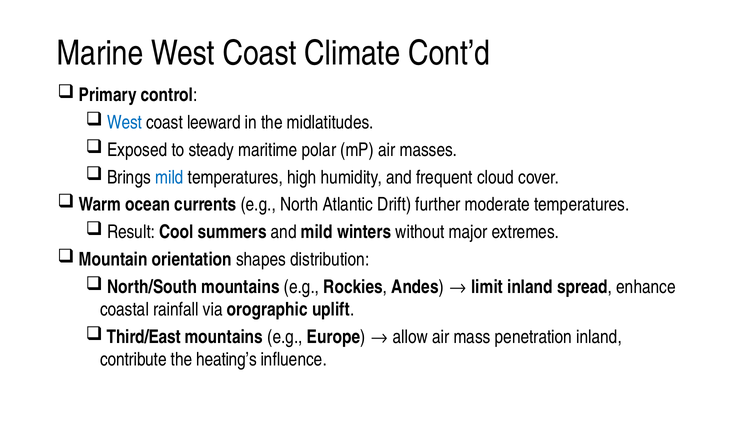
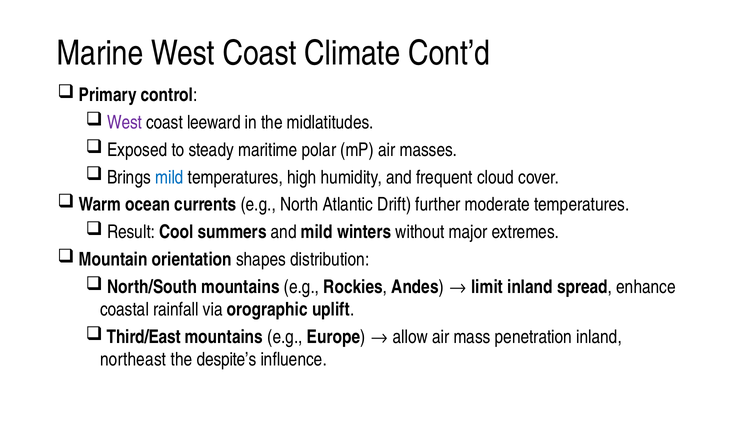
West at (125, 122) colour: blue -> purple
contribute: contribute -> northeast
heating’s: heating’s -> despite’s
